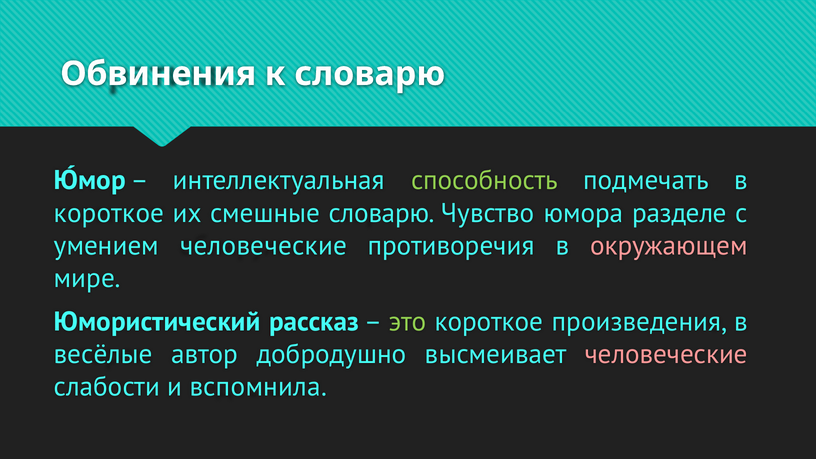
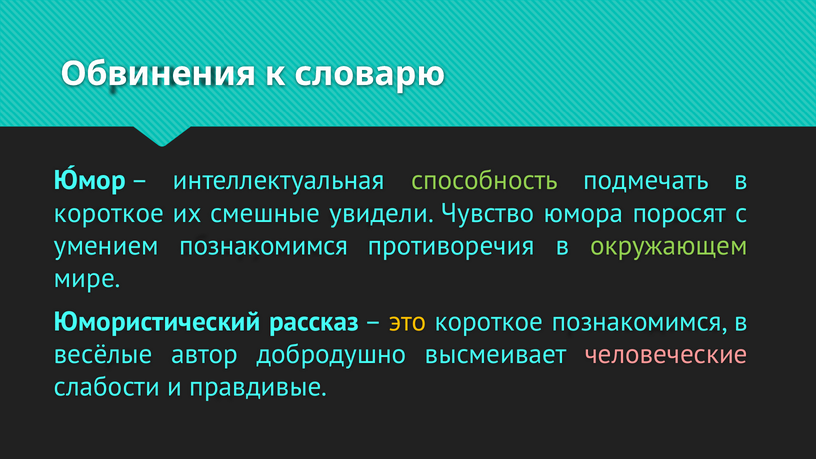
смешные словарю: словарю -> увидели
разделе: разделе -> поросят
умением человеческие: человеческие -> познакомимся
окружающем colour: pink -> light green
это colour: light green -> yellow
короткое произведения: произведения -> познакомимся
вспомнила: вспомнила -> правдивые
